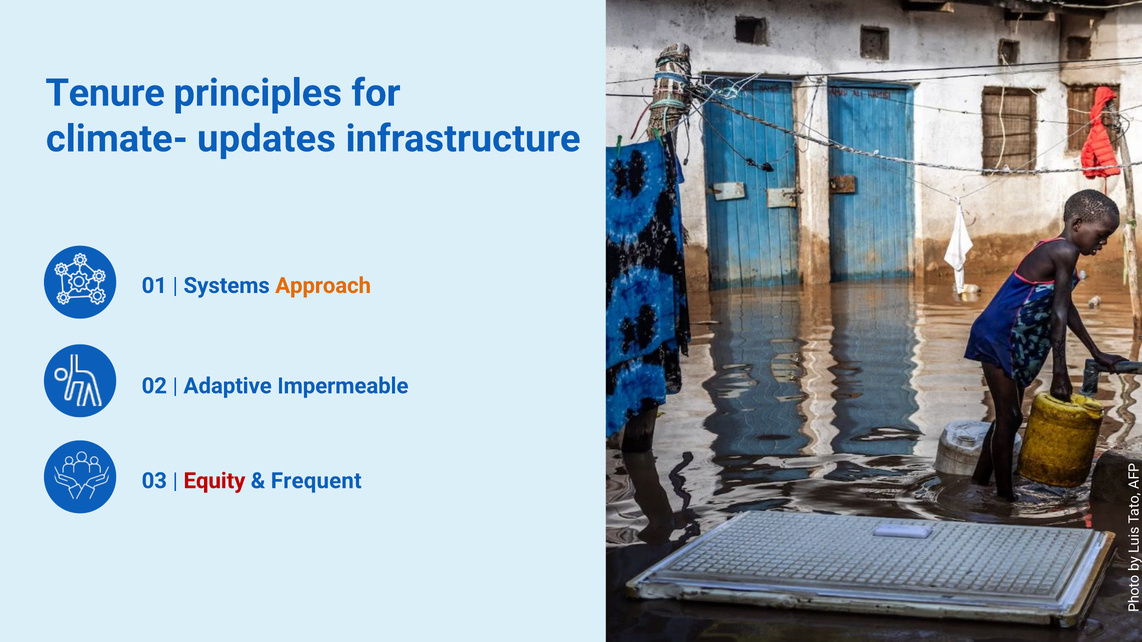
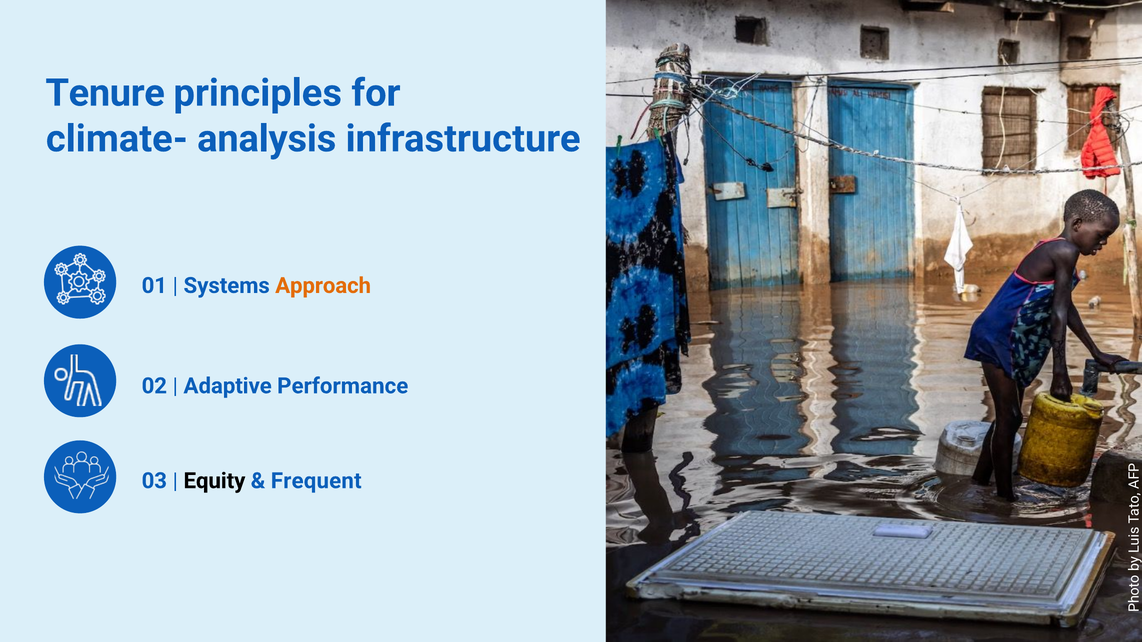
updates: updates -> analysis
Impermeable: Impermeable -> Performance
Equity colour: red -> black
